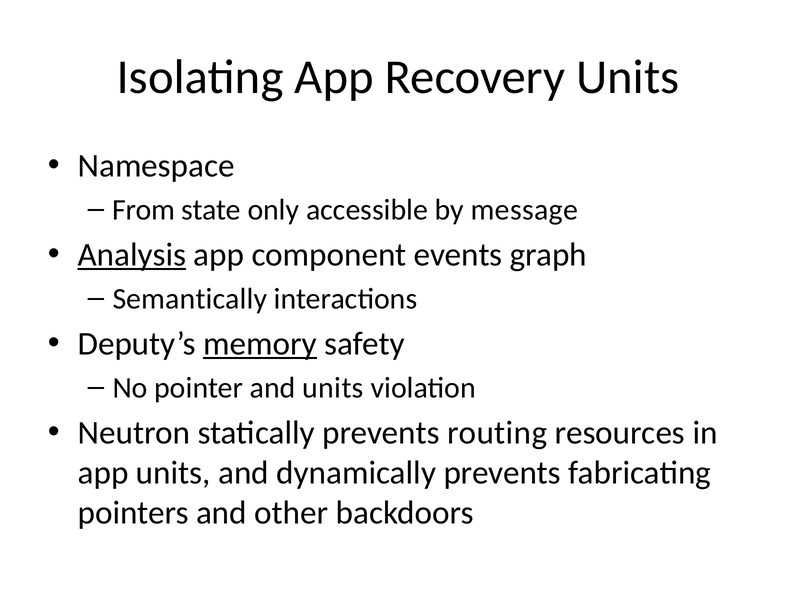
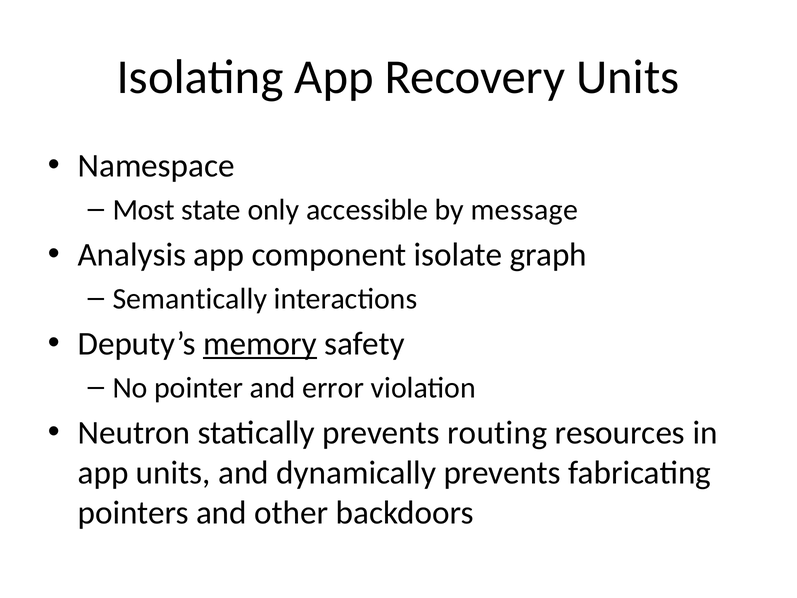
From: From -> Most
Analysis underline: present -> none
events: events -> isolate
and units: units -> error
